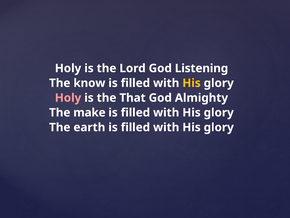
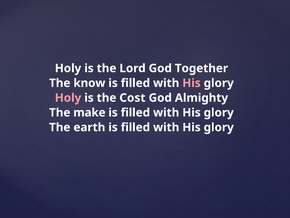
Listening: Listening -> Together
His at (192, 83) colour: yellow -> pink
That: That -> Cost
